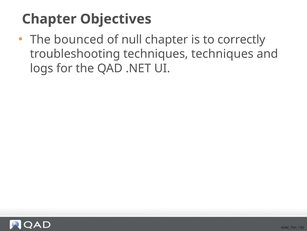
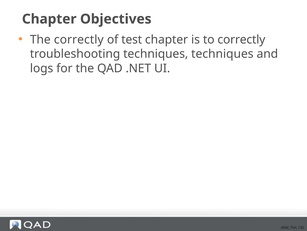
The bounced: bounced -> correctly
null: null -> test
